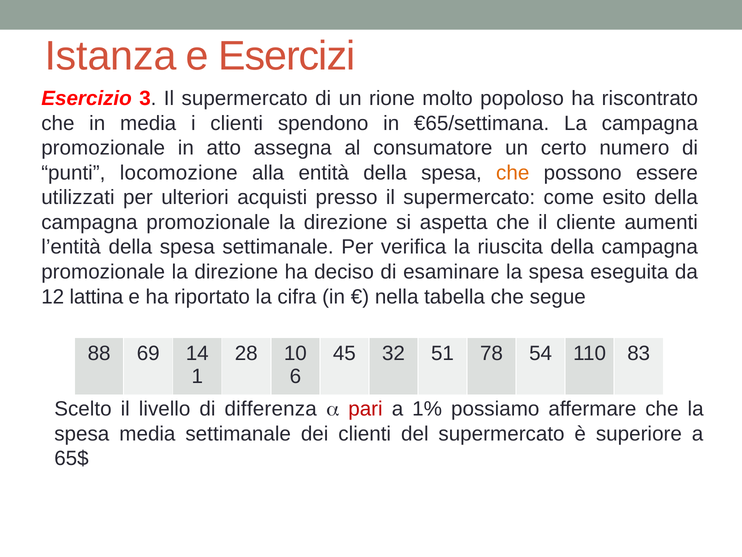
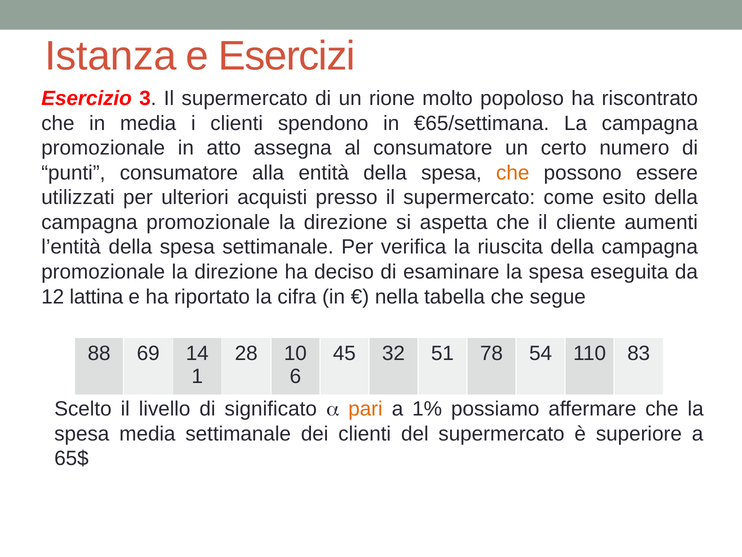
punti locomozione: locomozione -> consumatore
differenza: differenza -> significato
pari colour: red -> orange
